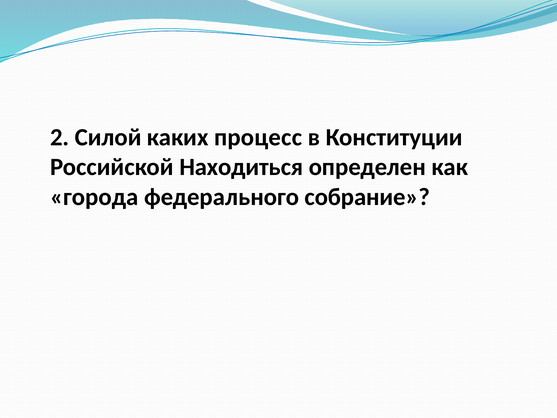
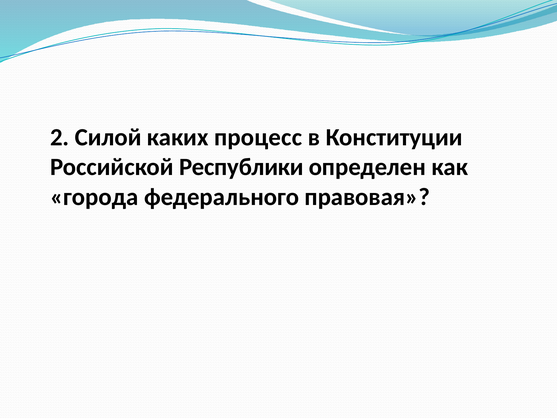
Находиться: Находиться -> Республики
собрание: собрание -> правовая
